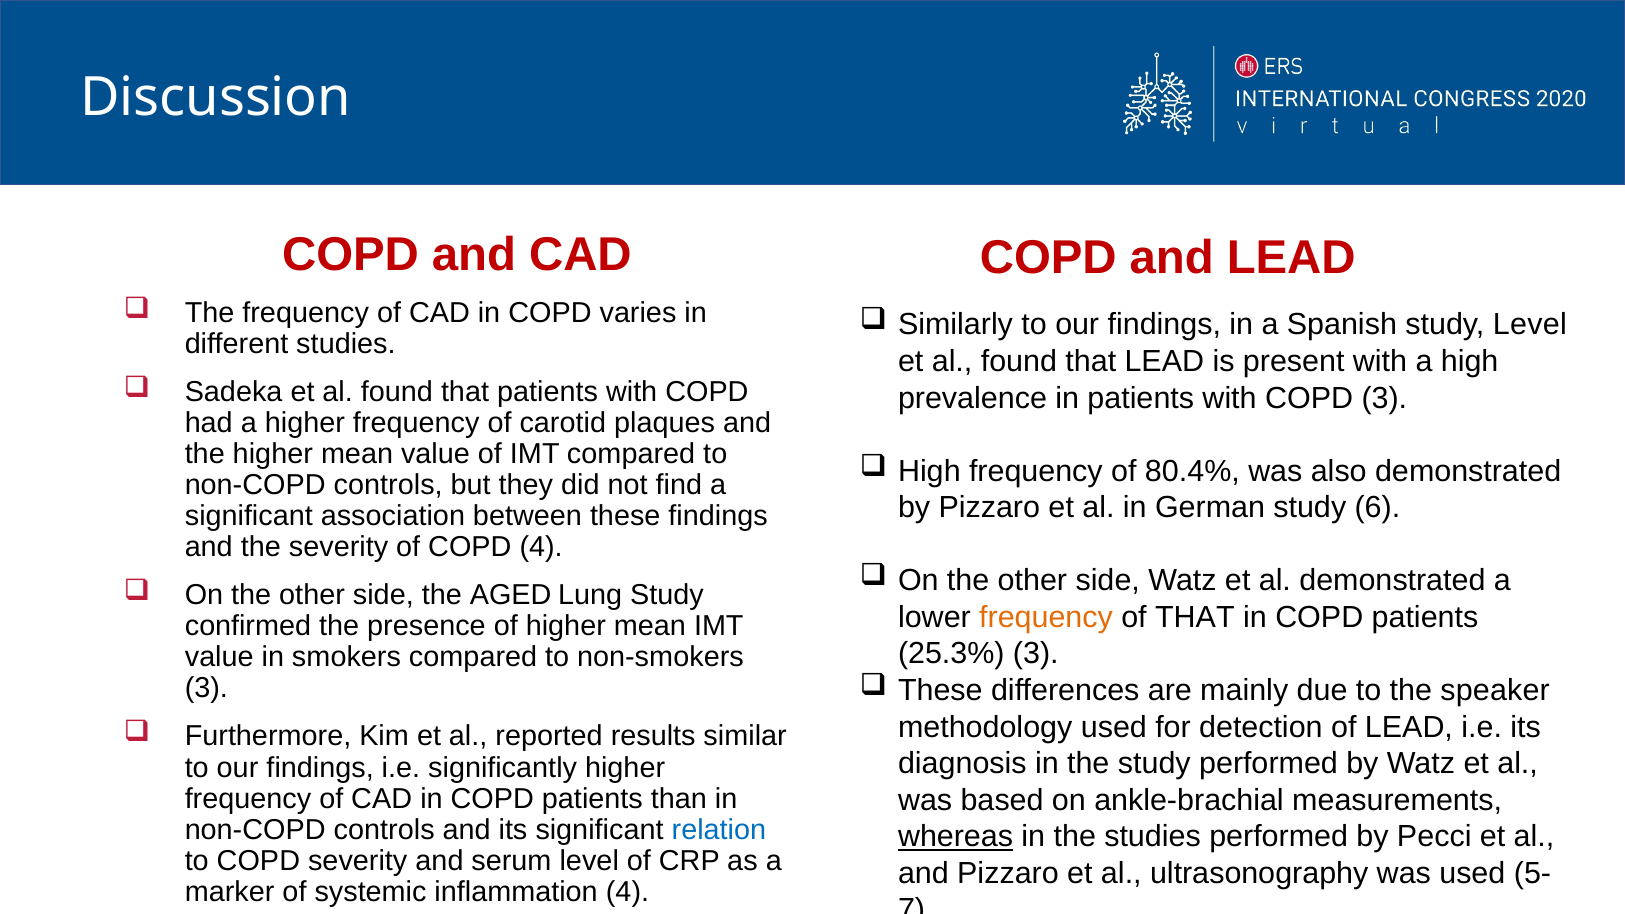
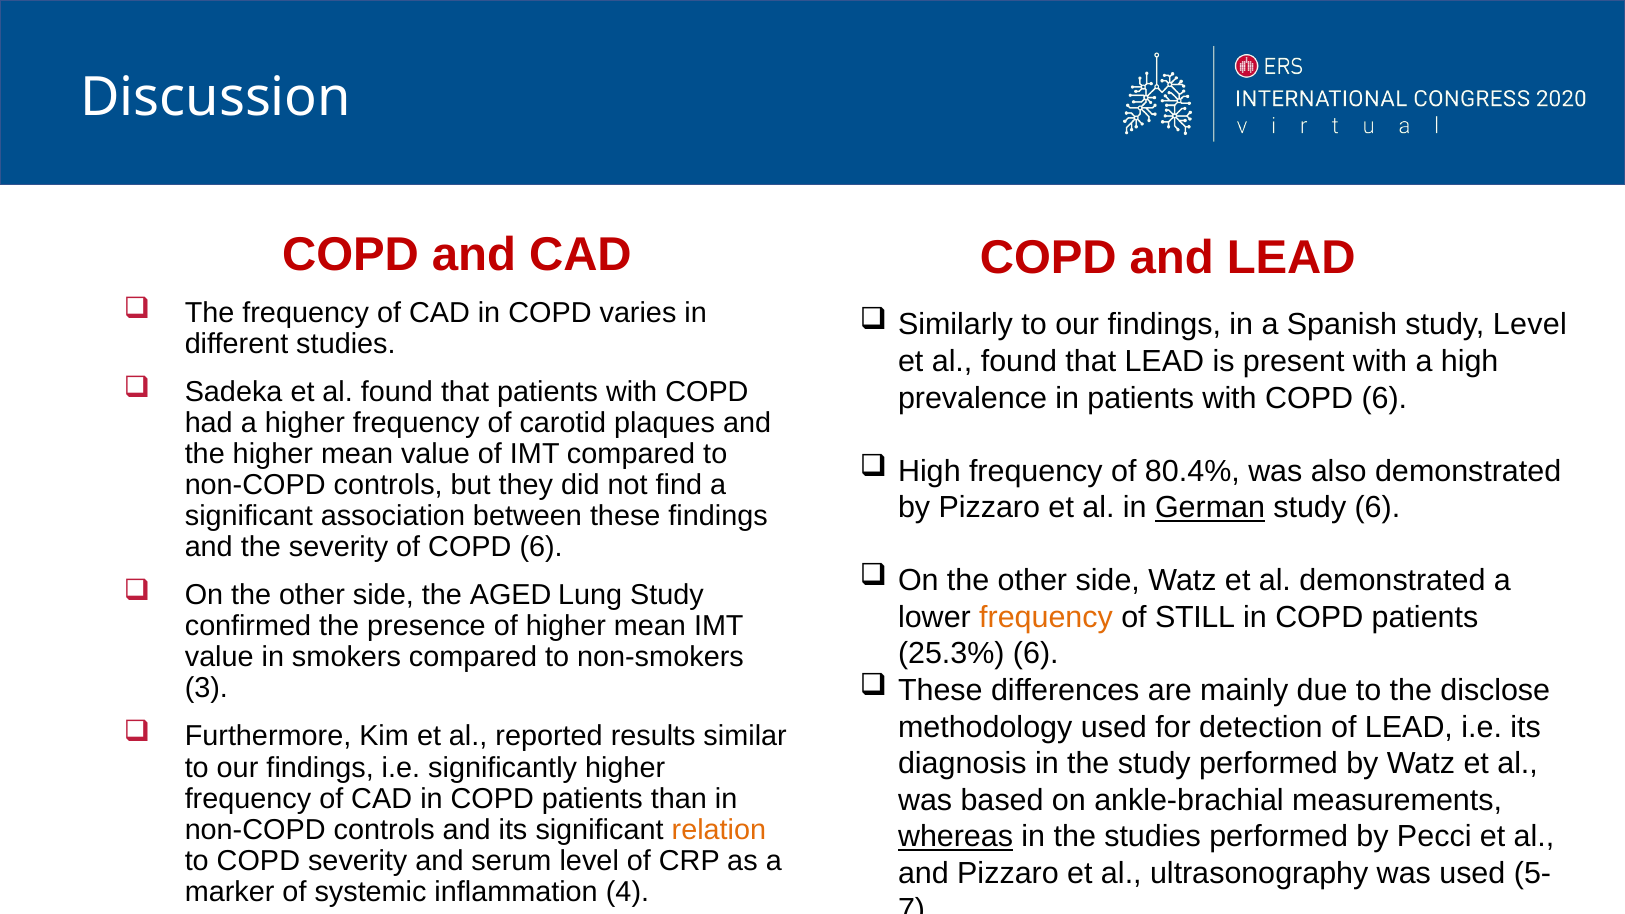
with COPD 3: 3 -> 6
German underline: none -> present
of COPD 4: 4 -> 6
of THAT: THAT -> STILL
25.3% 3: 3 -> 6
speaker: speaker -> disclose
relation colour: blue -> orange
